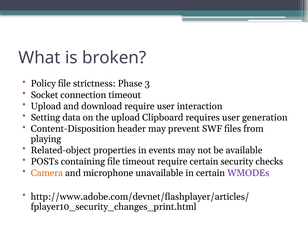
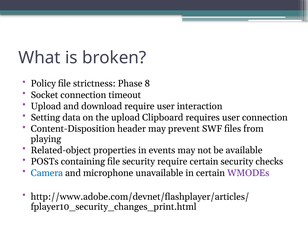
3: 3 -> 8
user generation: generation -> connection
file timeout: timeout -> security
Camera colour: orange -> blue
